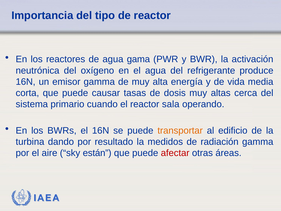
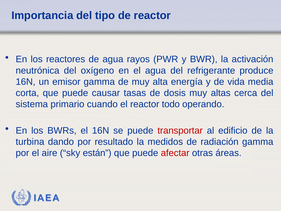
gama: gama -> rayos
sala: sala -> todo
transportar colour: orange -> red
